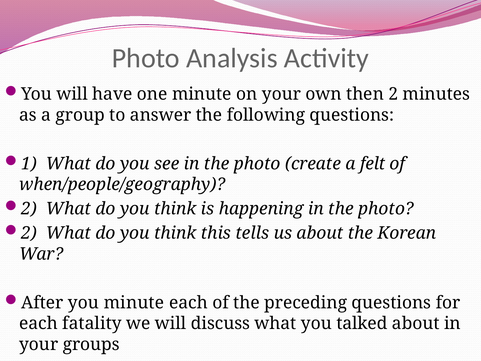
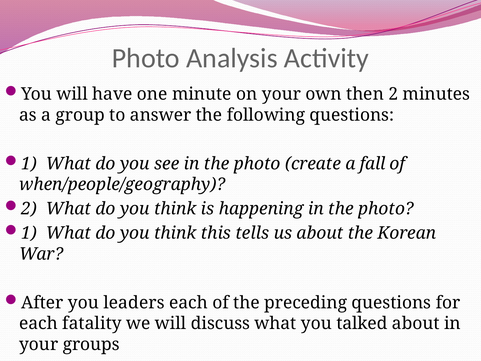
felt: felt -> fall
2 at (29, 233): 2 -> 1
you minute: minute -> leaders
